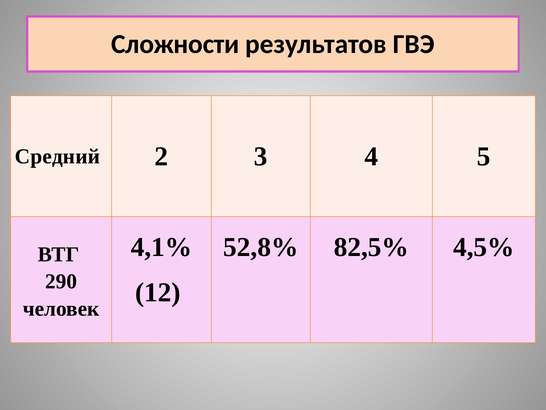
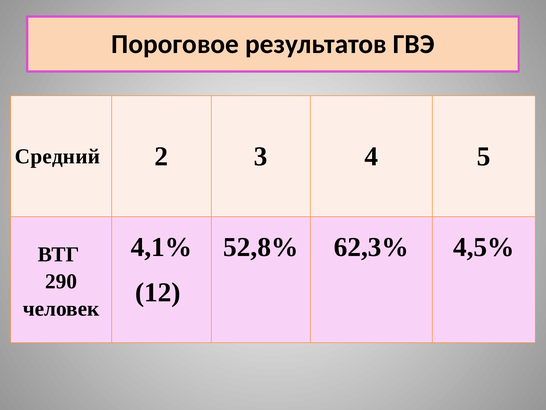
Сложности: Сложности -> Пороговое
82,5%: 82,5% -> 62,3%
